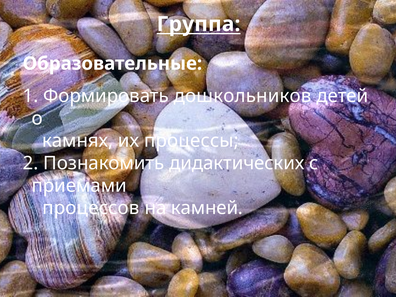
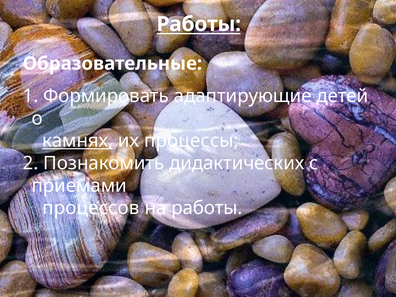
Группа at (199, 24): Группа -> Работы
дошкольников: дошкольников -> адаптирующие
камнях underline: none -> present
на камней: камней -> работы
